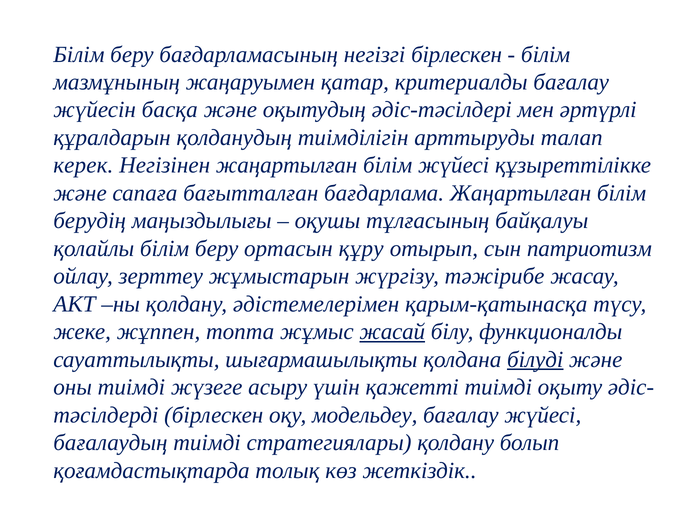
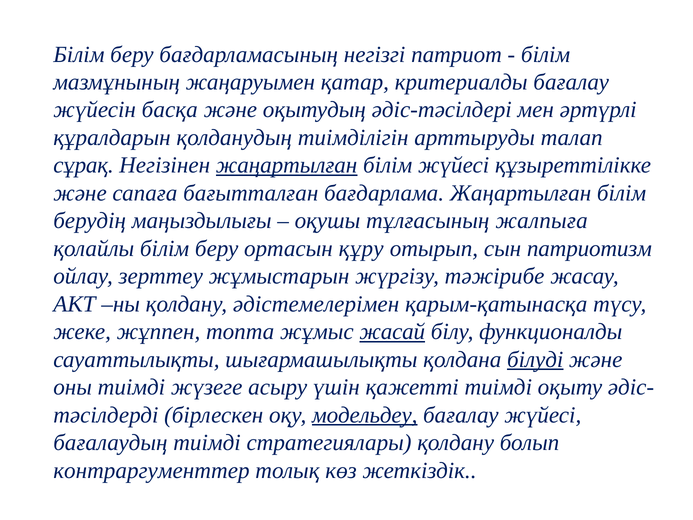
негізгі бірлескен: бірлескен -> патриот
керек: керек -> сұрақ
жаңартылған at (287, 165) underline: none -> present
байқалуы: байқалуы -> жалпыға
модельдеу underline: none -> present
қоғамдастықтарда: қоғамдастықтарда -> контраргументтер
